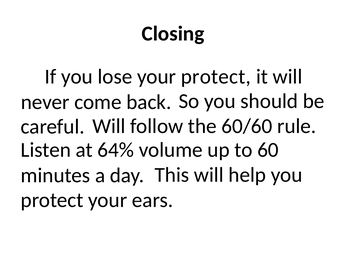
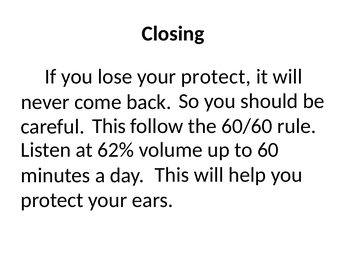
careful Will: Will -> This
64%: 64% -> 62%
